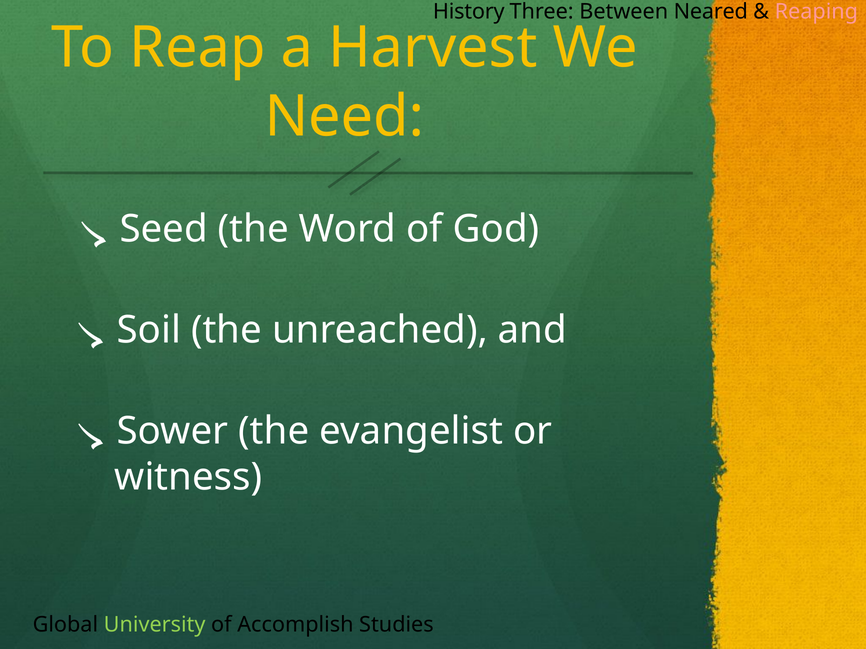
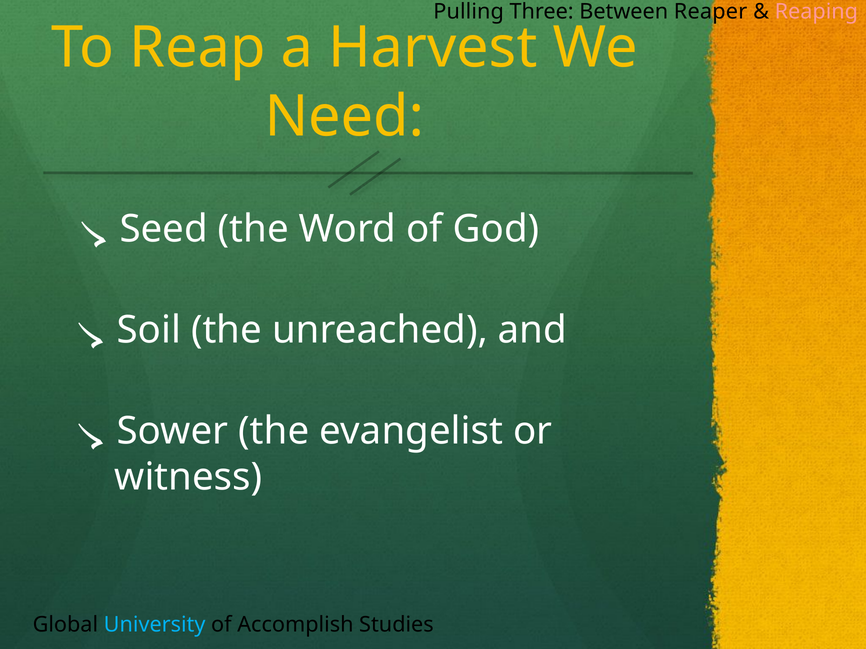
History: History -> Pulling
Neared: Neared -> Reaper
University colour: light green -> light blue
